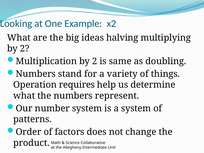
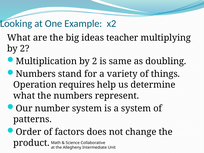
halving: halving -> teacher
